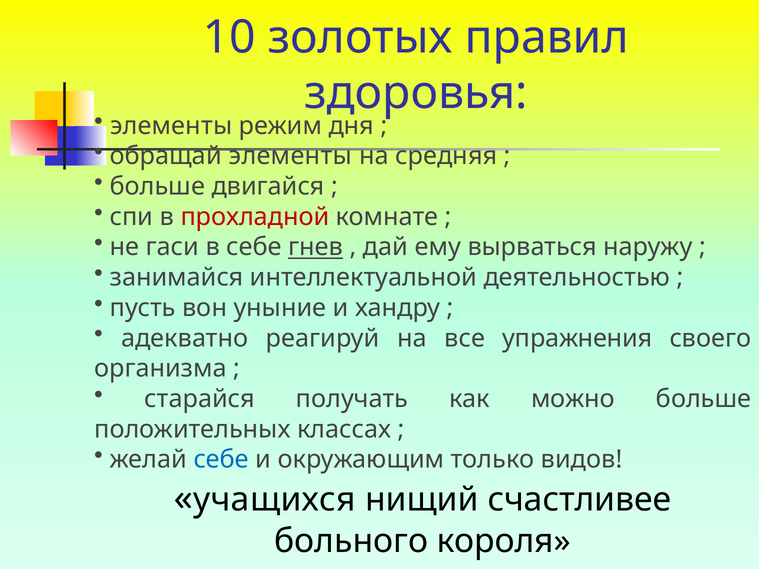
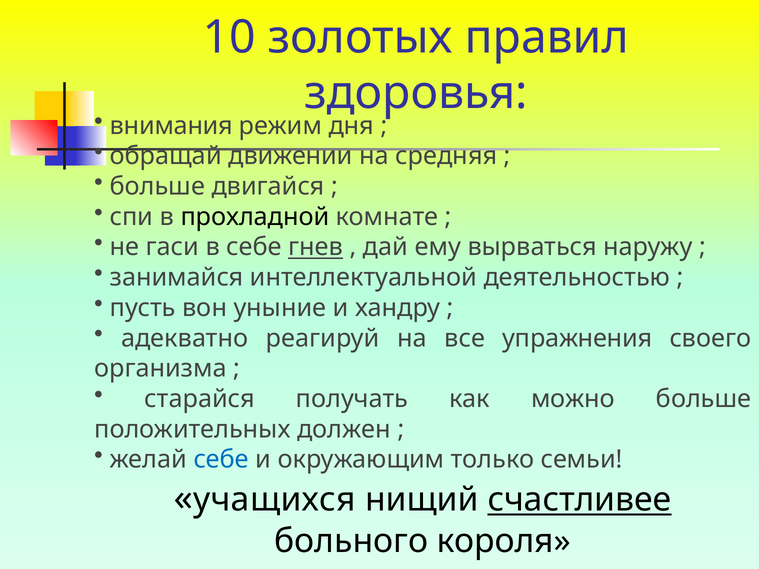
элементы at (171, 126): элементы -> внимания
обращай элементы: элементы -> движении
прохладной colour: red -> black
классах: классах -> должен
видов: видов -> семьи
счастливее underline: none -> present
